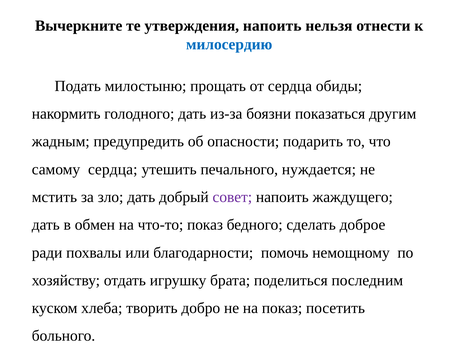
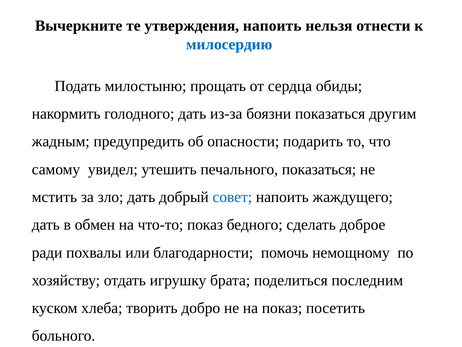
самому сердца: сердца -> увидел
печального нуждается: нуждается -> показаться
совет colour: purple -> blue
